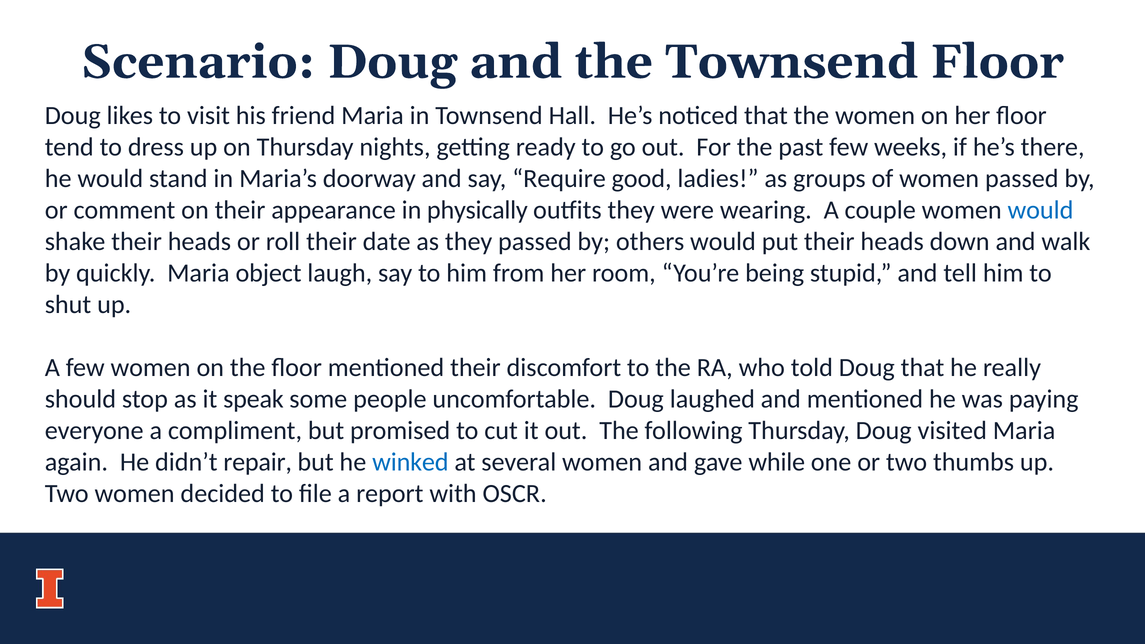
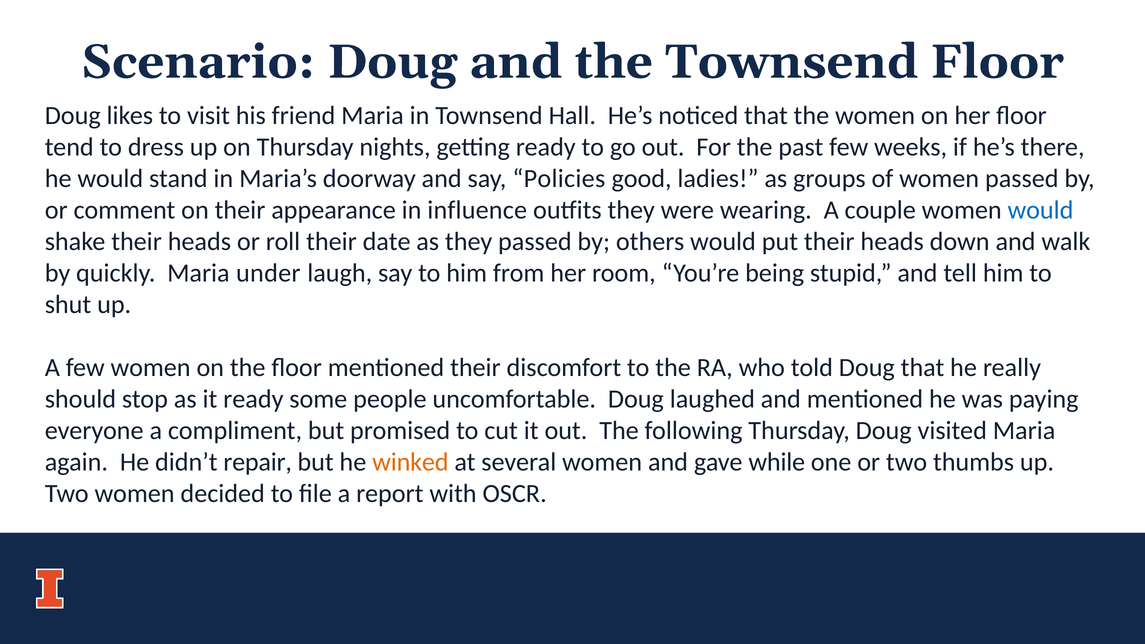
Require: Require -> Policies
physically: physically -> influence
object: object -> under
it speak: speak -> ready
winked colour: blue -> orange
